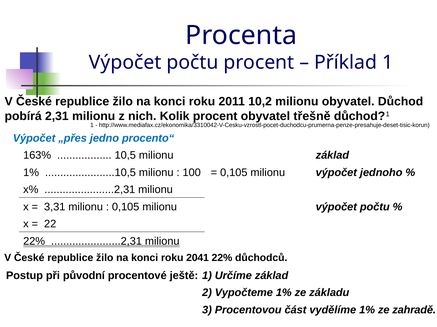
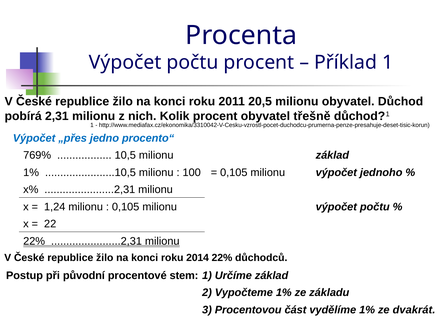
10,2: 10,2 -> 20,5
163%: 163% -> 769%
3,31: 3,31 -> 1,24
2041: 2041 -> 2014
ještě: ještě -> stem
zahradě: zahradě -> dvakrát
